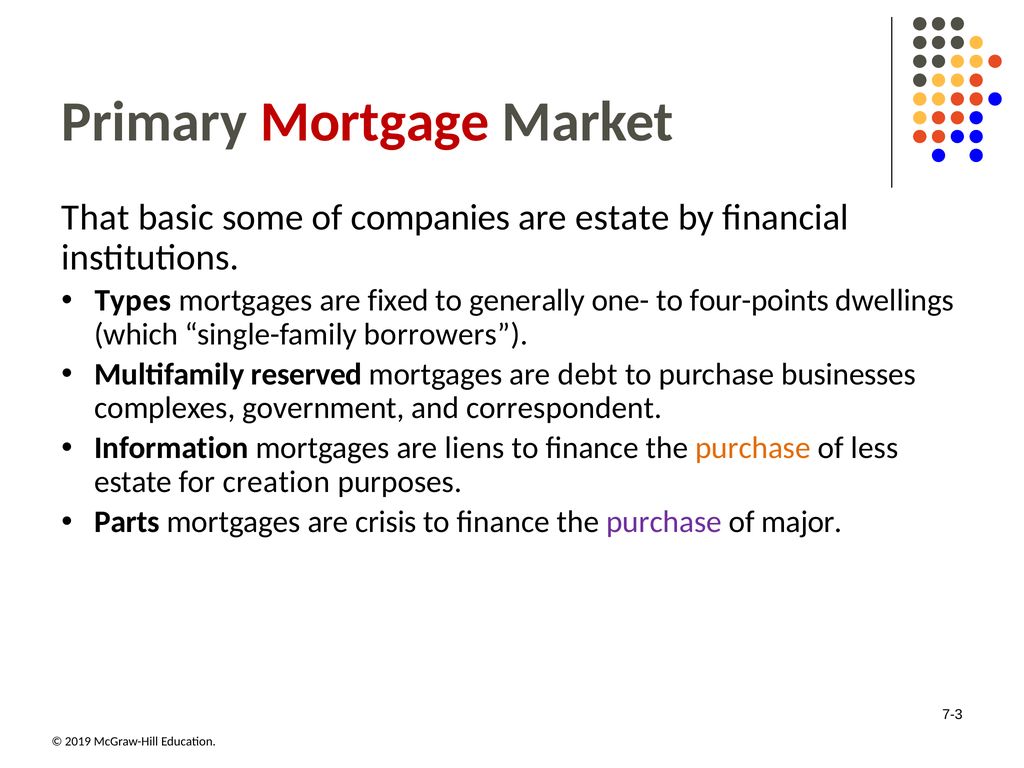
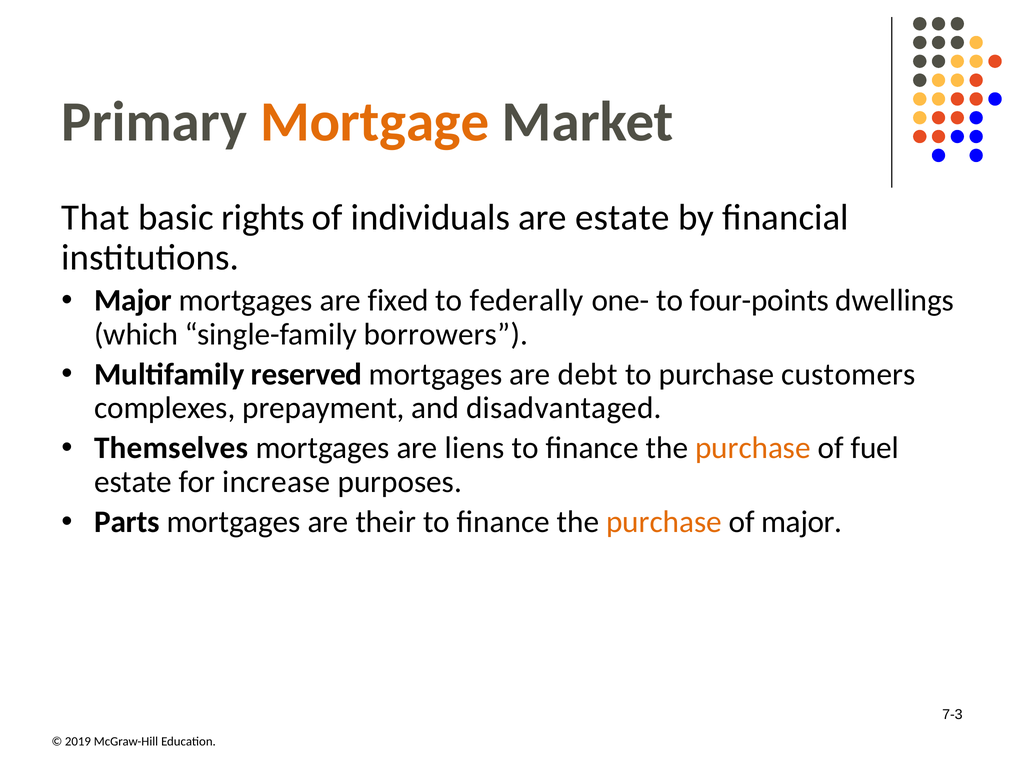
Mortgage colour: red -> orange
some: some -> rights
companies: companies -> individuals
Types at (133, 300): Types -> Major
generally: generally -> federally
businesses: businesses -> customers
government: government -> prepayment
correspondent: correspondent -> disadvantaged
Information: Information -> Themselves
less: less -> fuel
creation: creation -> increase
crisis: crisis -> their
purchase at (664, 522) colour: purple -> orange
